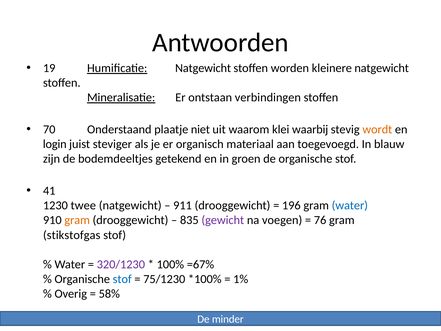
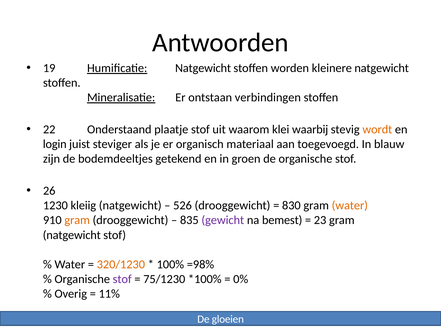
70: 70 -> 22
plaatje niet: niet -> stof
41: 41 -> 26
twee: twee -> kleiig
911: 911 -> 526
196: 196 -> 830
water at (350, 205) colour: blue -> orange
voegen: voegen -> bemest
76: 76 -> 23
stikstofgas at (72, 235): stikstofgas -> natgewicht
320/1230 colour: purple -> orange
=67%: =67% -> =98%
stof at (122, 279) colour: blue -> purple
1%: 1% -> 0%
58%: 58% -> 11%
minder: minder -> gloeien
